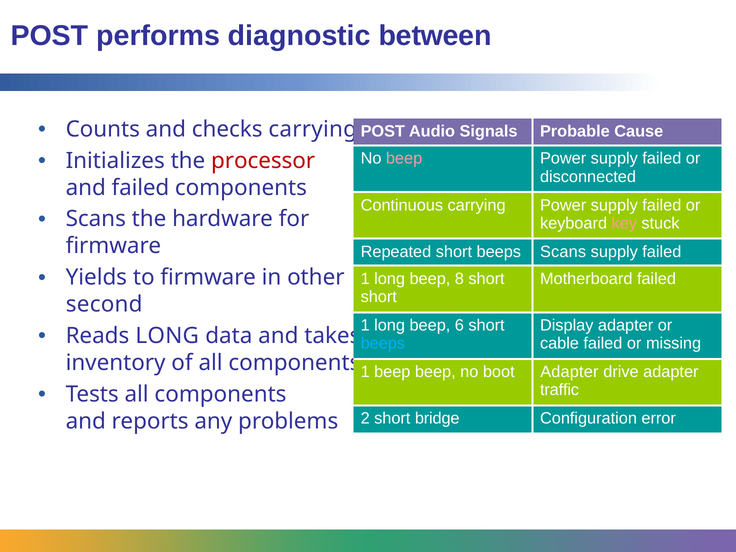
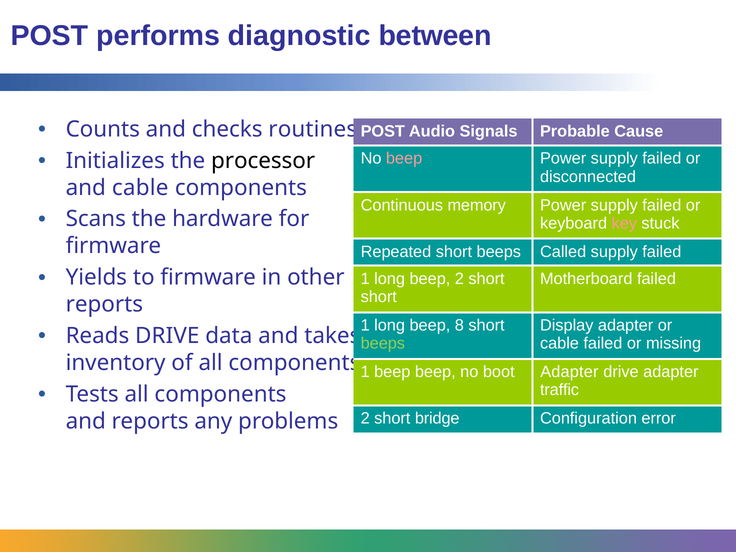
checks carrying: carrying -> routines
processor colour: red -> black
and failed: failed -> cable
Continuous carrying: carrying -> memory
beeps Scans: Scans -> Called
beep 8: 8 -> 2
second at (104, 304): second -> reports
6: 6 -> 8
Reads LONG: LONG -> DRIVE
beeps at (383, 343) colour: light blue -> light green
